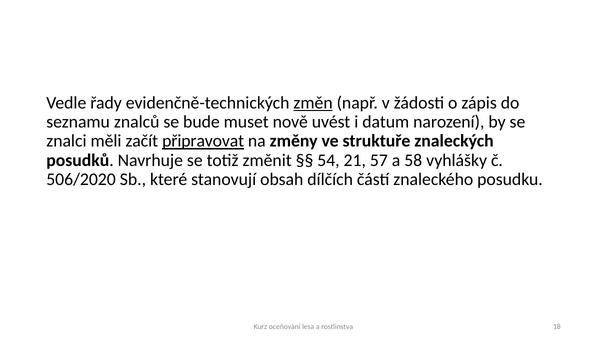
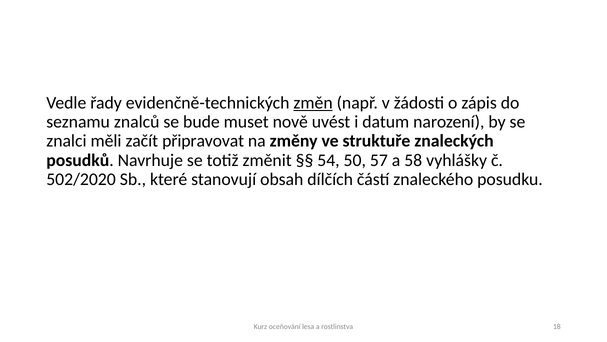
připravovat underline: present -> none
21: 21 -> 50
506/2020: 506/2020 -> 502/2020
